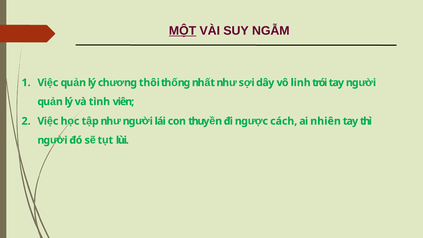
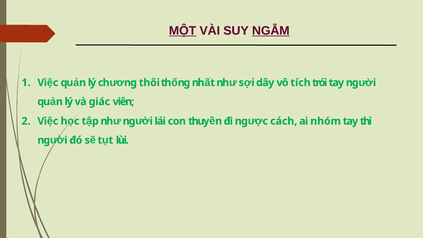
NGẪM underline: none -> present
linh: linh -> tích
tình: tình -> giác
nhiên: nhiên -> nhóm
